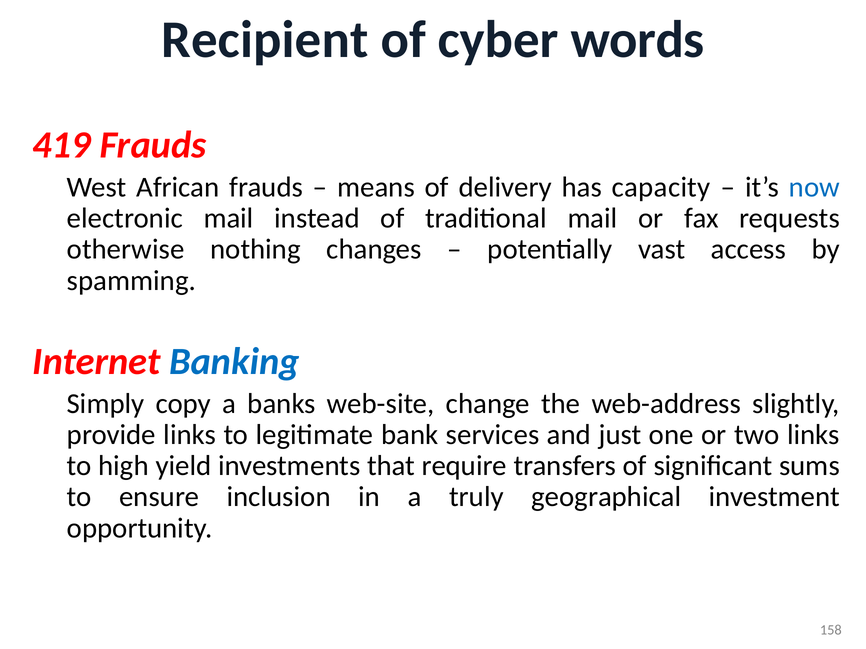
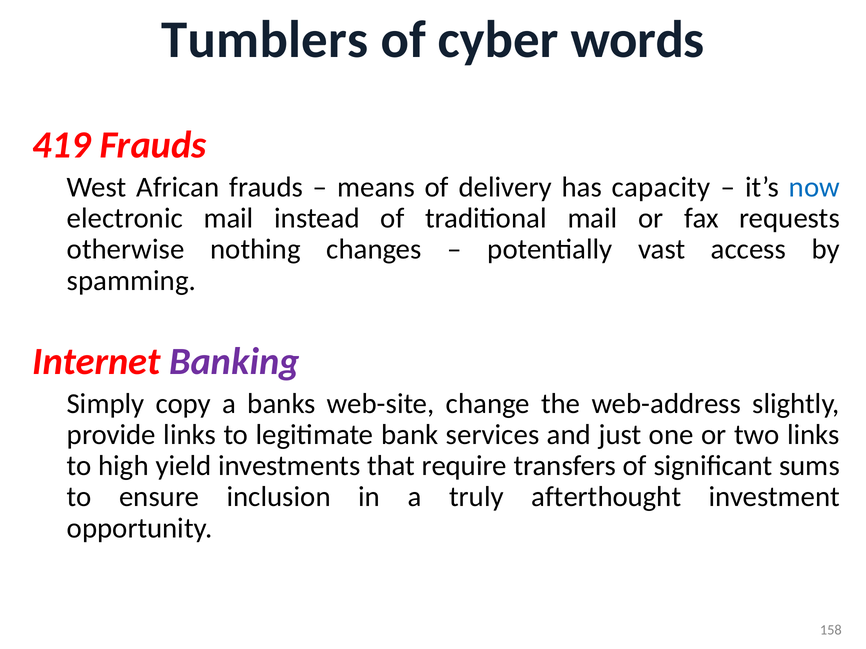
Recipient: Recipient -> Tumblers
Banking colour: blue -> purple
geographical: geographical -> afterthought
